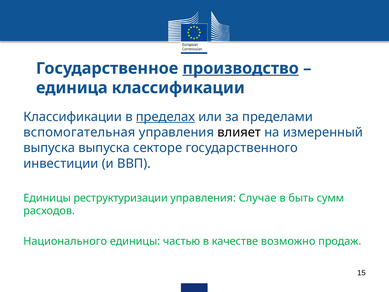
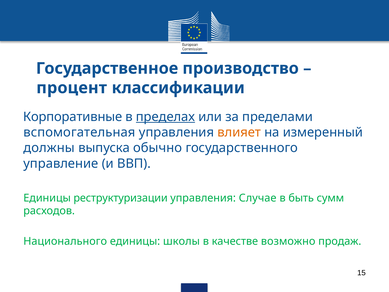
производство underline: present -> none
единица: единица -> процент
Классификации at (73, 117): Классификации -> Корпоративные
влияет colour: black -> orange
выпуска at (49, 148): выпуска -> должны
секторе: секторе -> обычно
инвестиции: инвестиции -> управление
частью: частью -> школы
